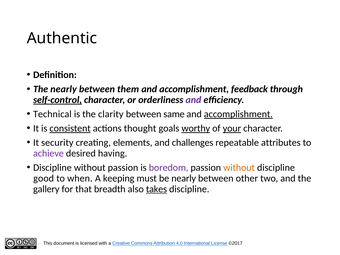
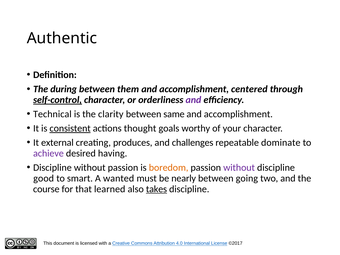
The nearly: nearly -> during
feedback: feedback -> centered
accomplishment at (238, 114) underline: present -> none
worthy underline: present -> none
your underline: present -> none
security: security -> external
elements: elements -> produces
attributes: attributes -> dominate
boredom colour: purple -> orange
without at (239, 168) colour: orange -> purple
when: when -> smart
keeping: keeping -> wanted
other: other -> going
gallery: gallery -> course
breadth: breadth -> learned
